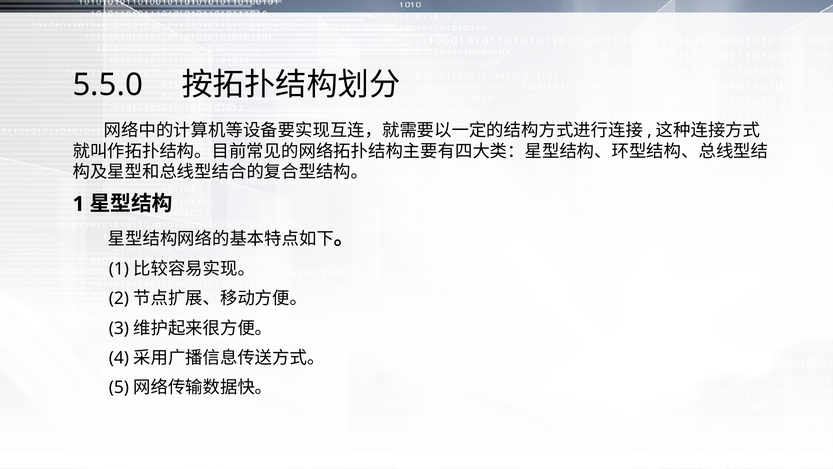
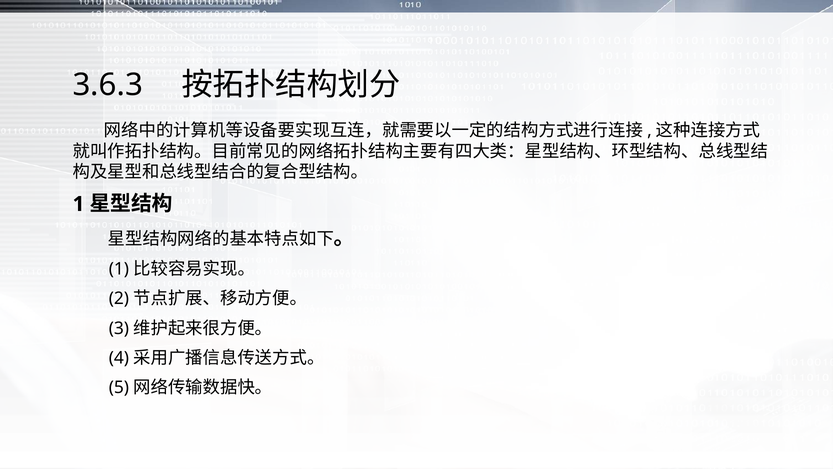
5.5.0: 5.5.0 -> 3.6.3
